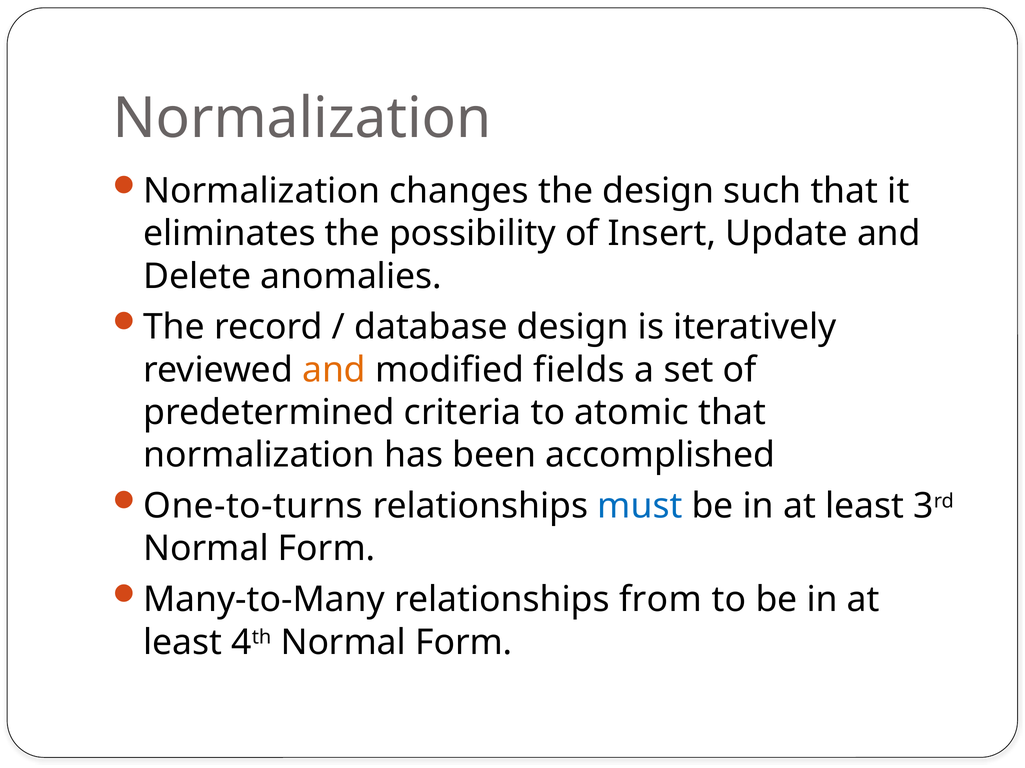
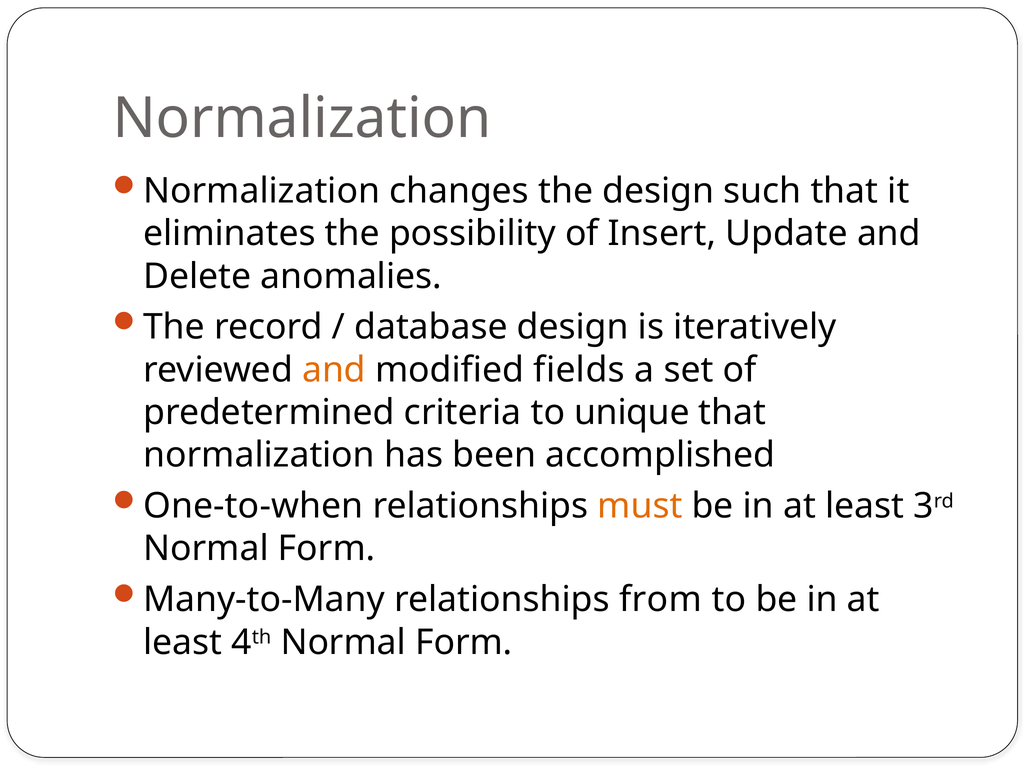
atomic: atomic -> unique
One-to-turns: One-to-turns -> One-to-when
must colour: blue -> orange
